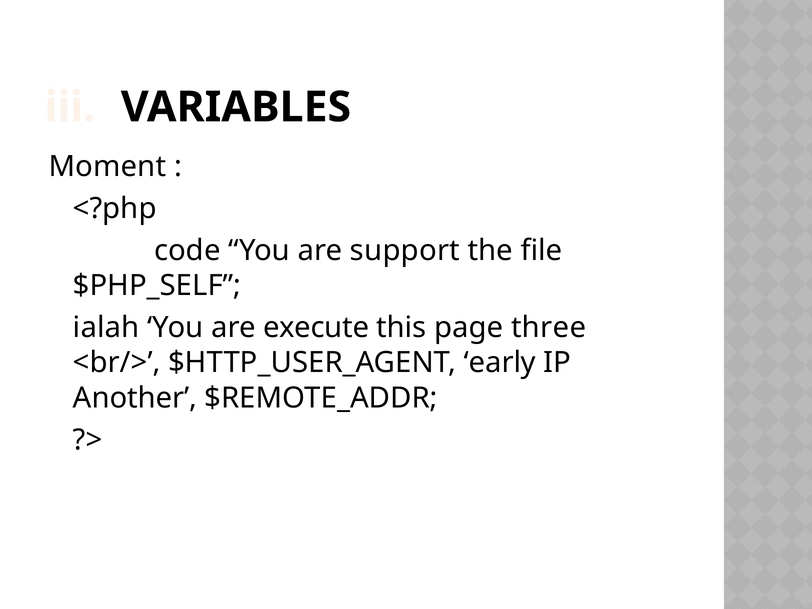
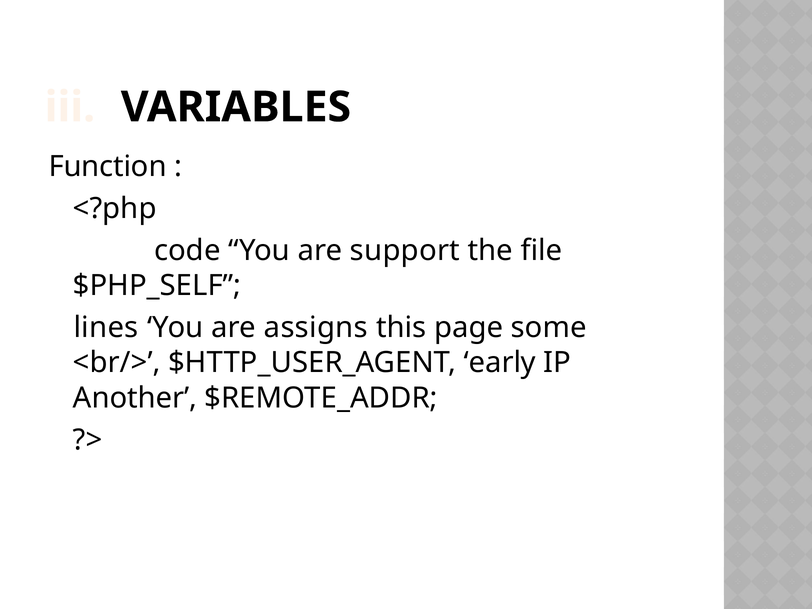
Moment: Moment -> Function
ialah: ialah -> lines
execute: execute -> assigns
three: three -> some
